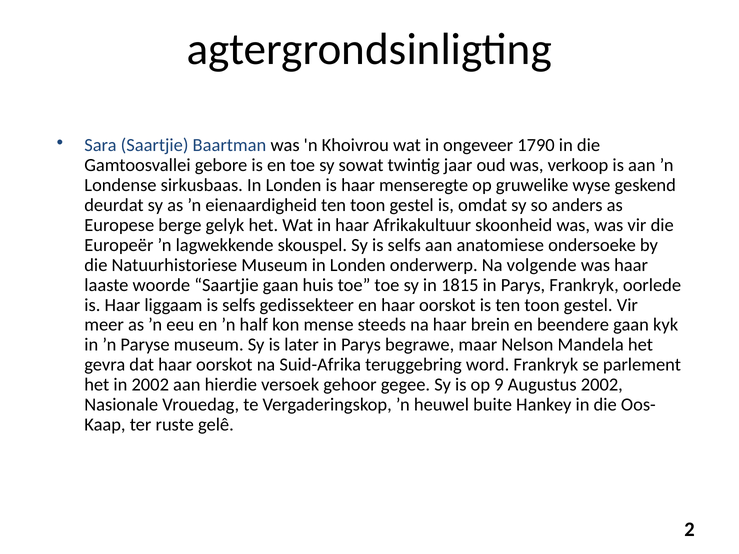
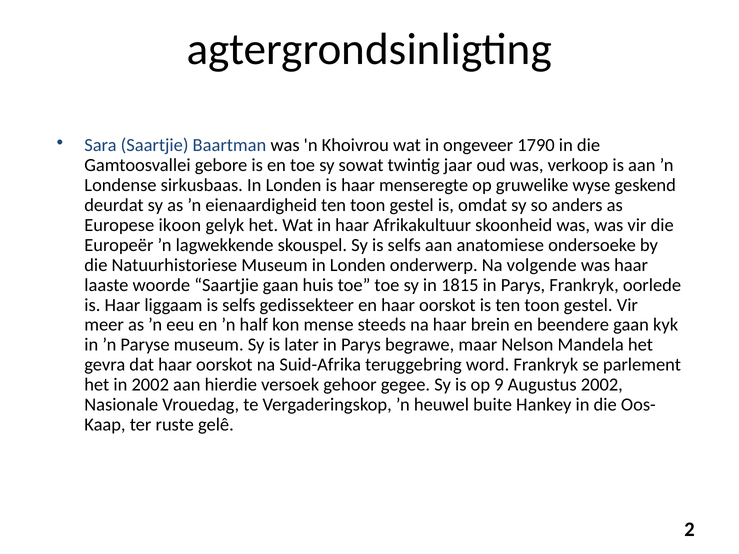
berge: berge -> ikoon
